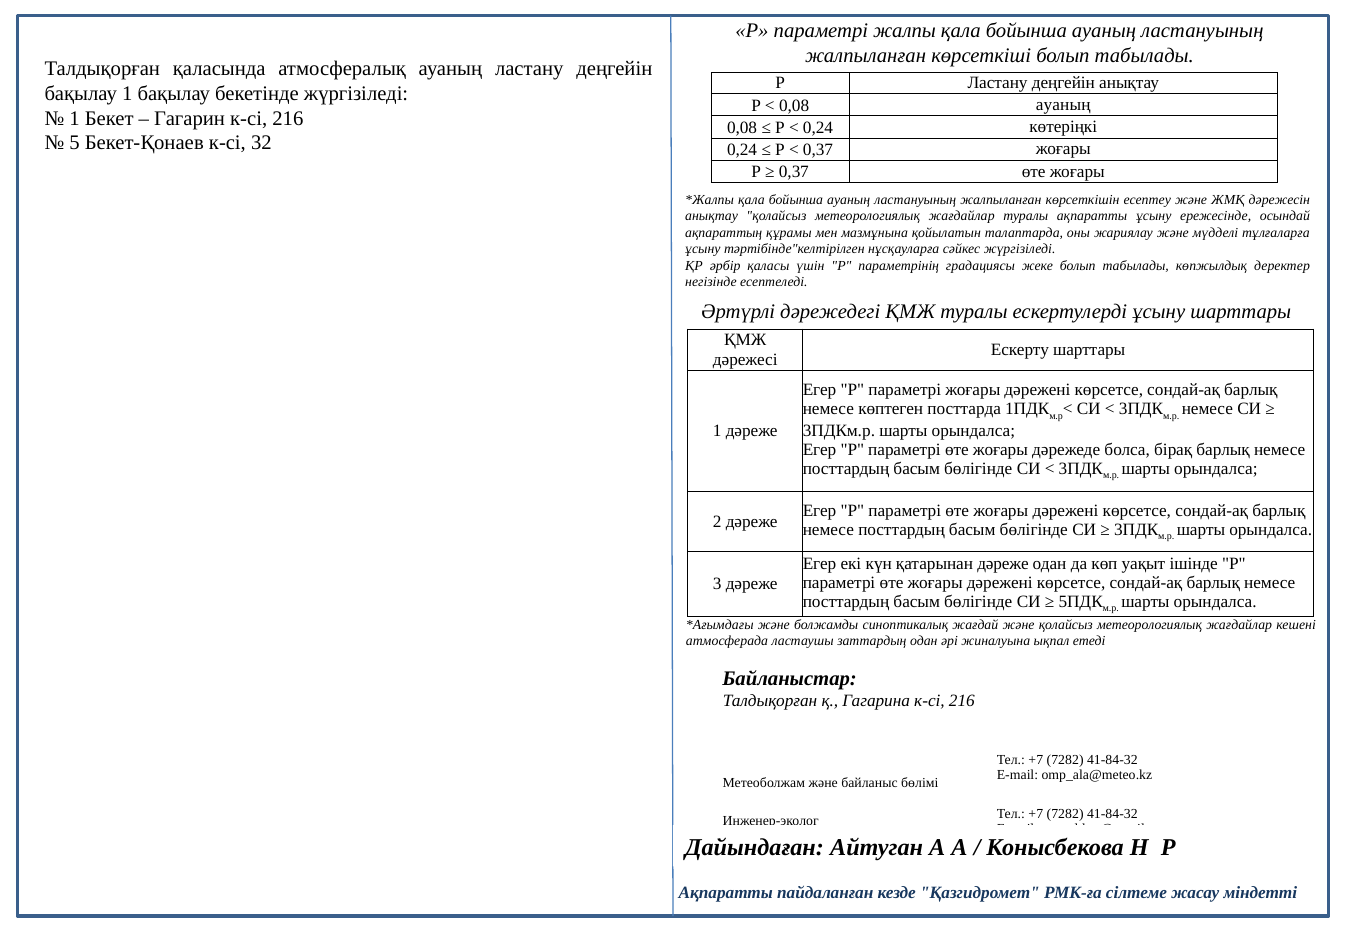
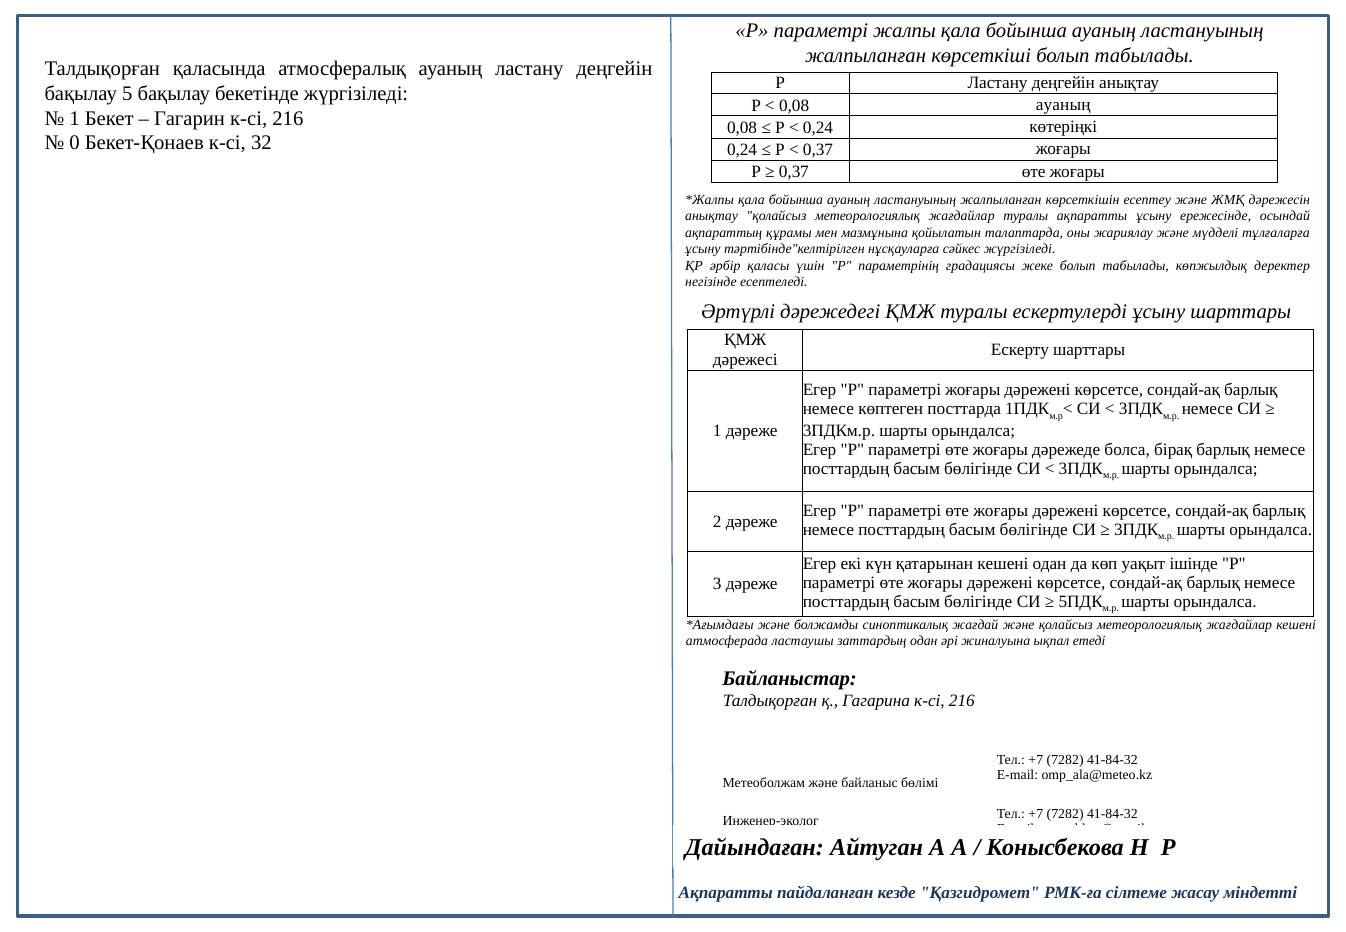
бақылау 1: 1 -> 5
5: 5 -> 0
қатарынан дәреже: дәреже -> кешені
